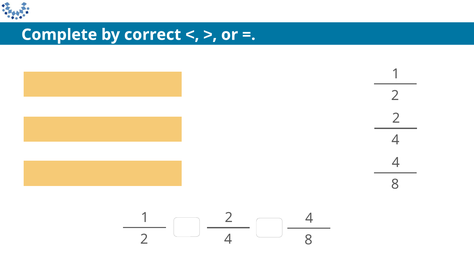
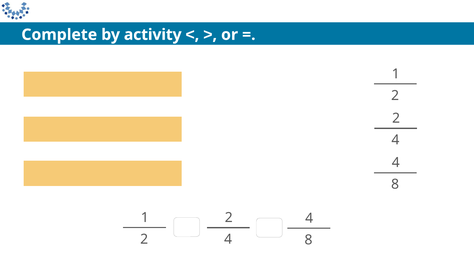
correct: correct -> activity
